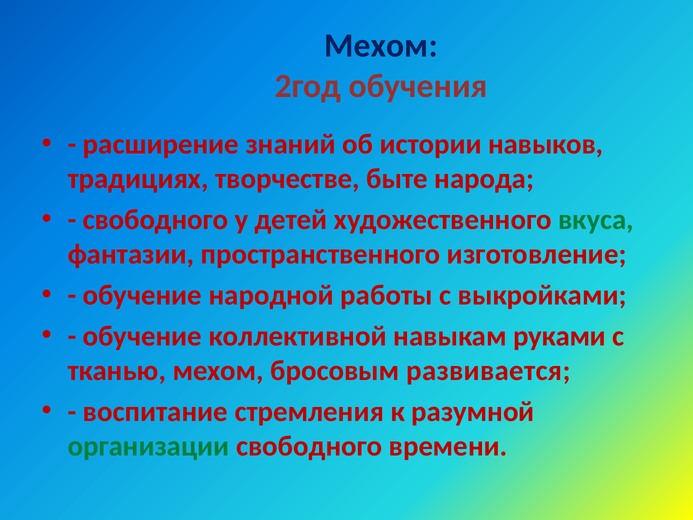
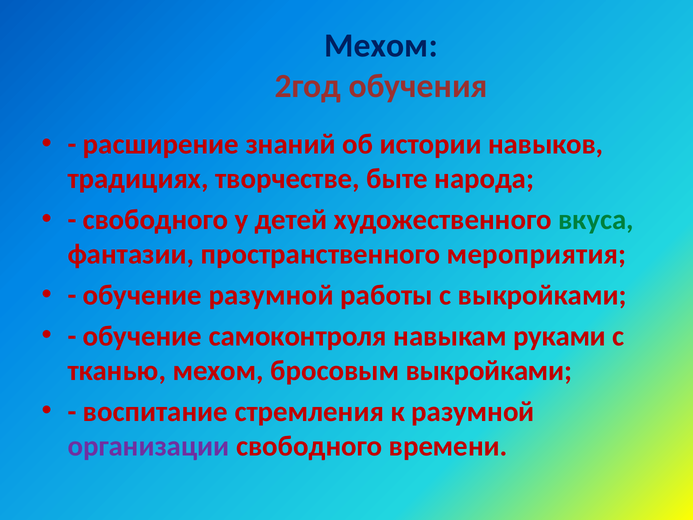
изготовление: изготовление -> мероприятия
обучение народной: народной -> разумной
коллективной: коллективной -> самоконтроля
бросовым развивается: развивается -> выкройками
организации colour: green -> purple
